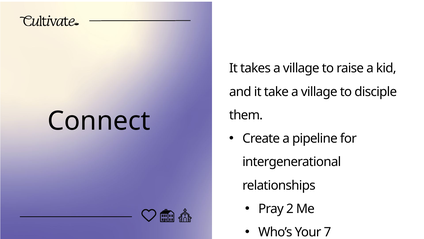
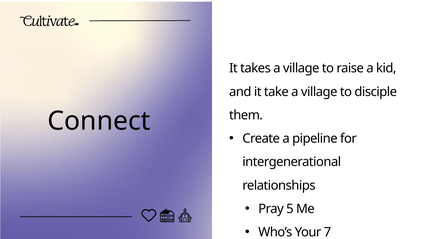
2: 2 -> 5
